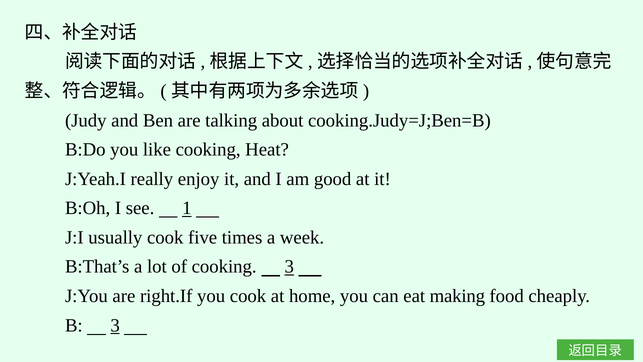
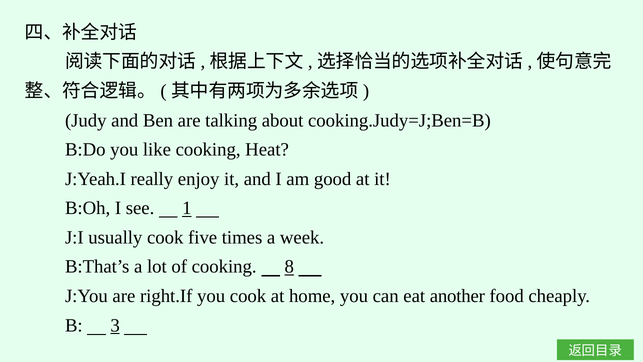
cooking 3: 3 -> 8
making: making -> another
